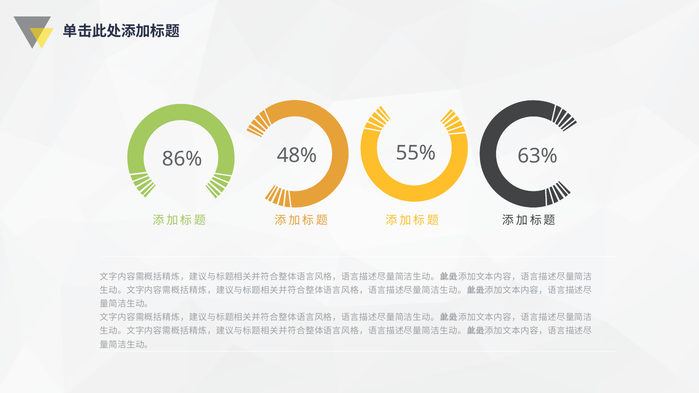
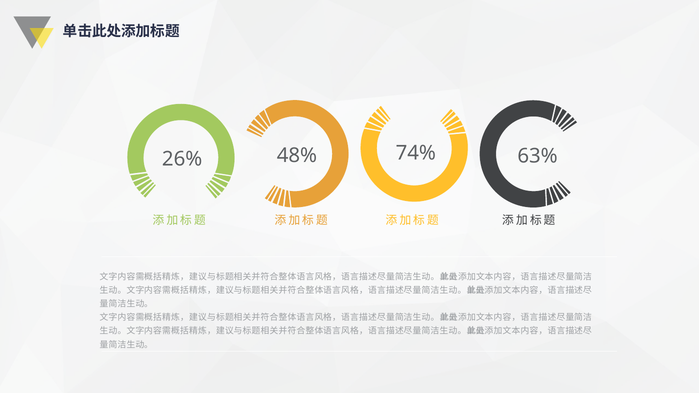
86%: 86% -> 26%
55%: 55% -> 74%
